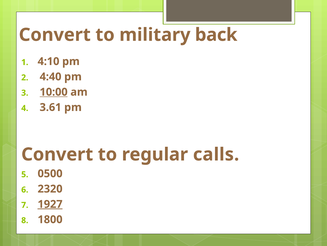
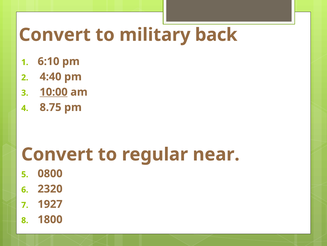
4:10: 4:10 -> 6:10
3.61: 3.61 -> 8.75
calls: calls -> near
0500: 0500 -> 0800
1927 underline: present -> none
